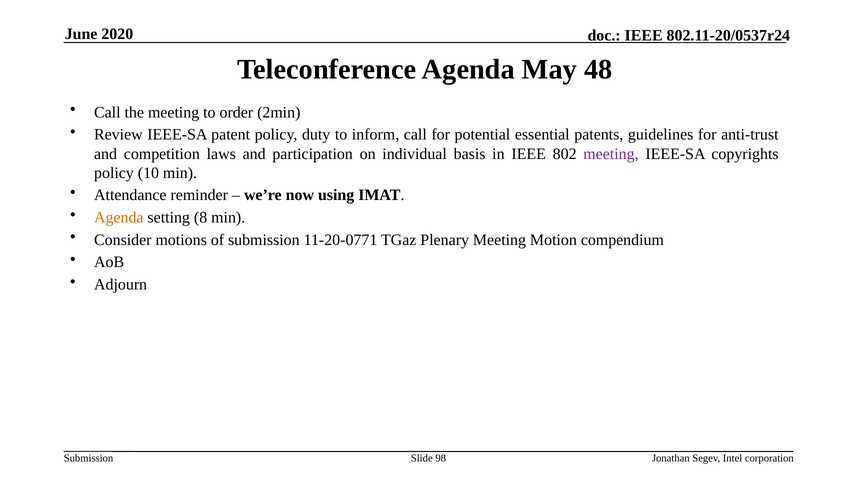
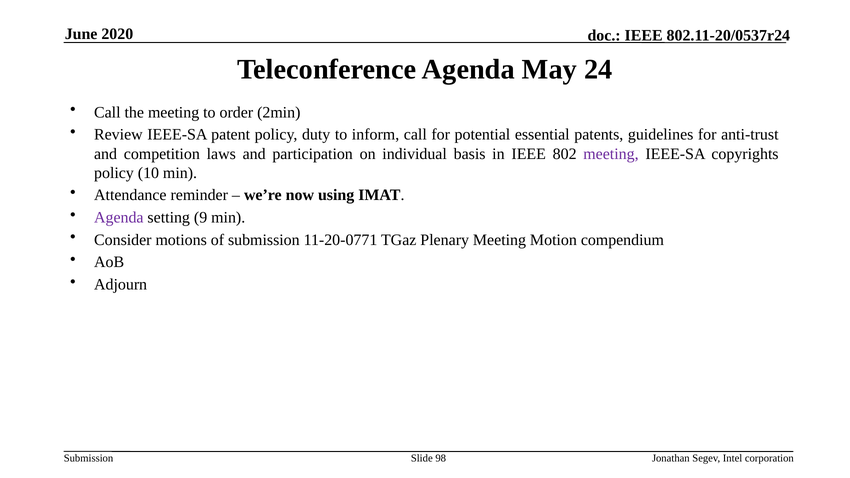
48: 48 -> 24
Agenda at (119, 218) colour: orange -> purple
8: 8 -> 9
